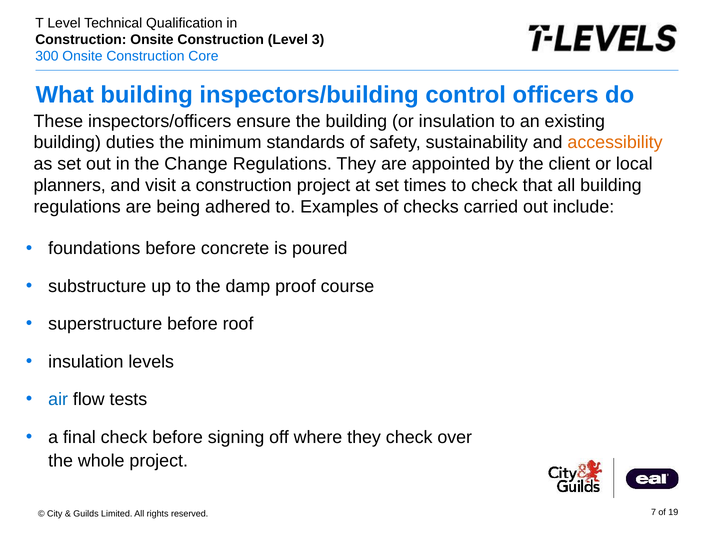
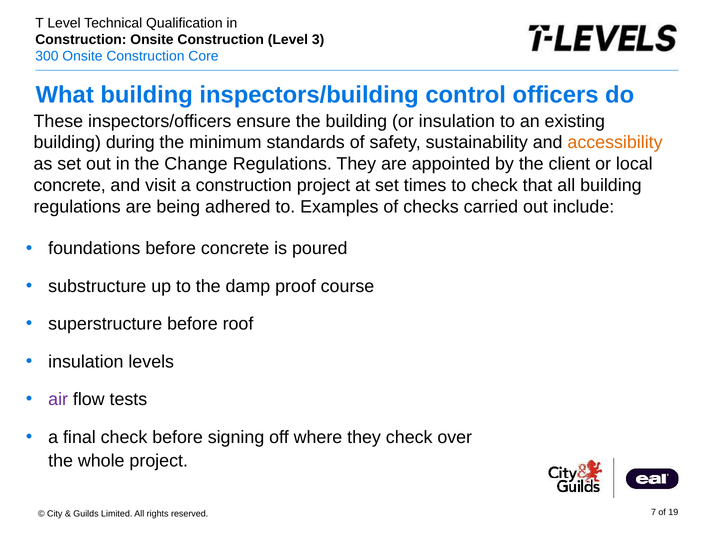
duties: duties -> during
planners at (70, 185): planners -> concrete
air colour: blue -> purple
